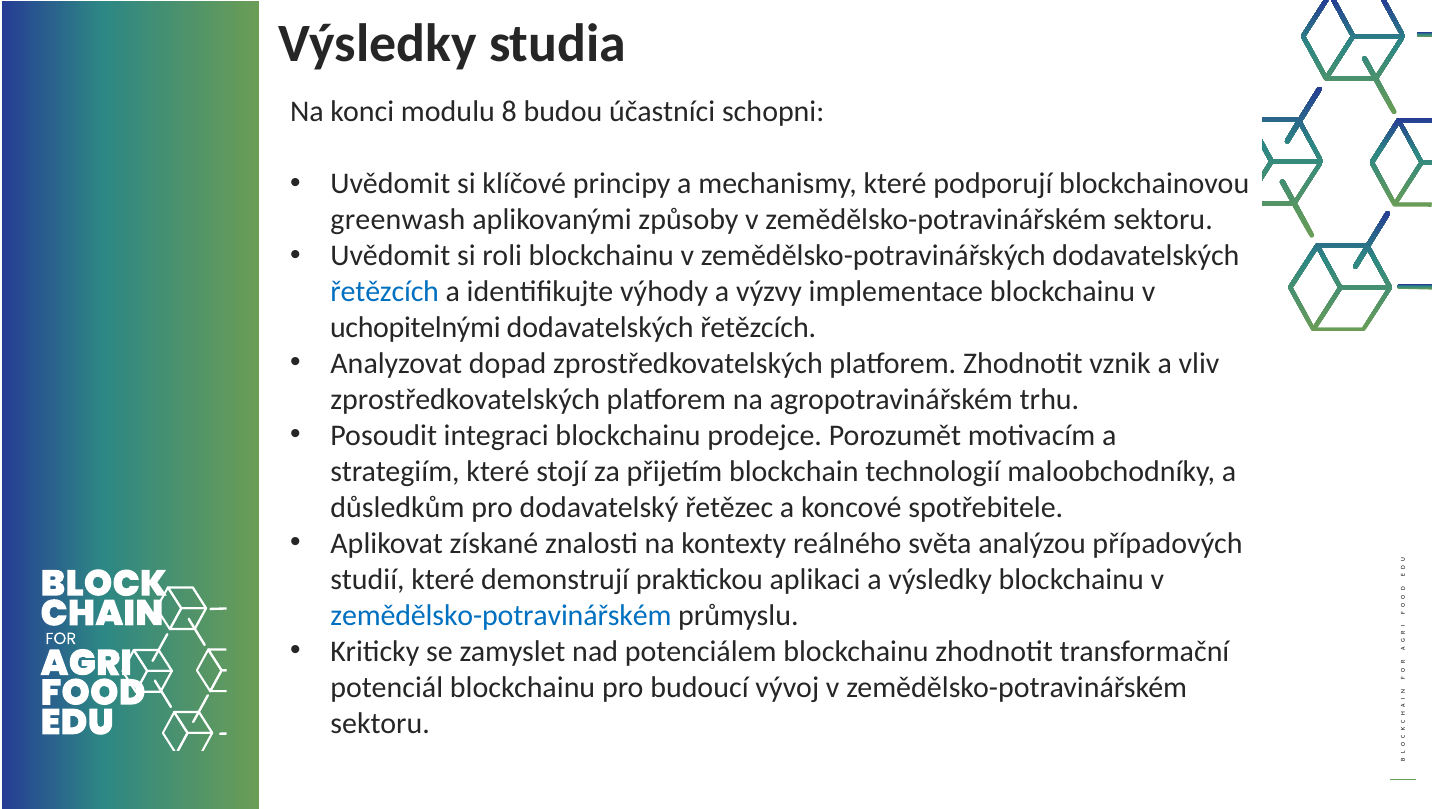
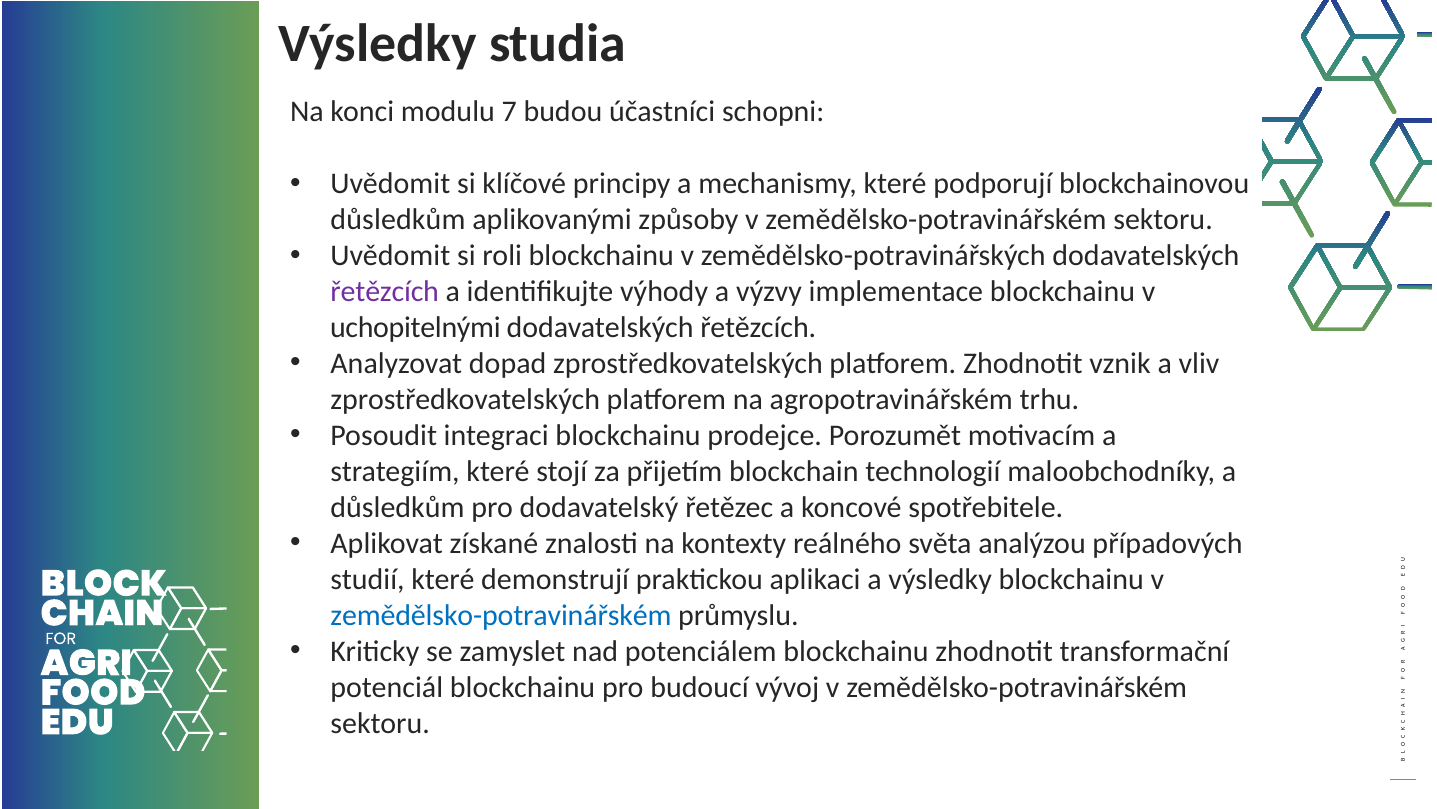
8: 8 -> 7
greenwash at (398, 220): greenwash -> důsledkům
řetězcích at (385, 292) colour: blue -> purple
